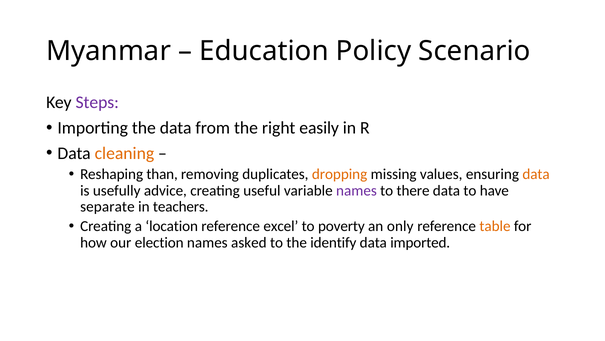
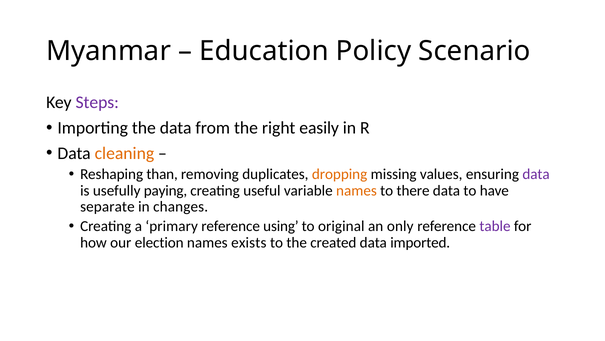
data at (536, 174) colour: orange -> purple
advice: advice -> paying
names at (356, 190) colour: purple -> orange
teachers: teachers -> changes
location: location -> primary
excel: excel -> using
poverty: poverty -> original
table colour: orange -> purple
asked: asked -> exists
identify: identify -> created
